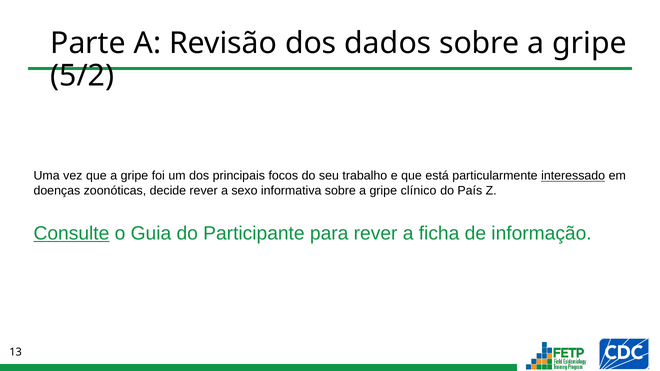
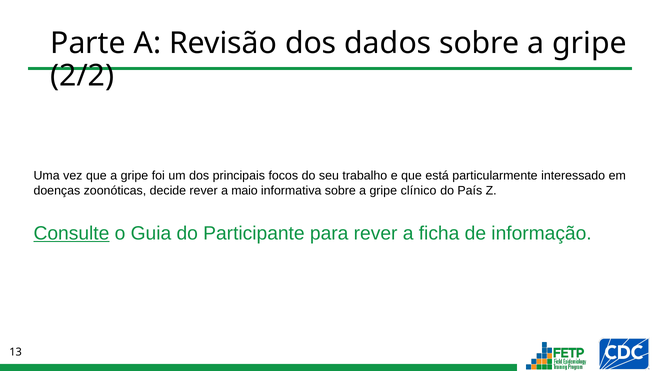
5/2: 5/2 -> 2/2
interessado underline: present -> none
sexo: sexo -> maio
